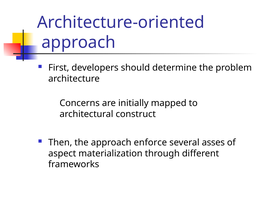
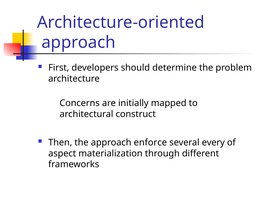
asses: asses -> every
